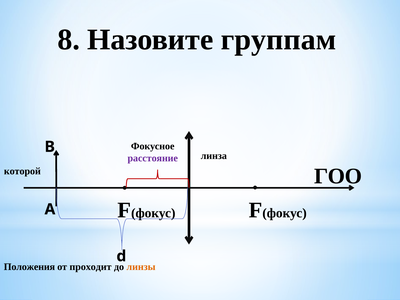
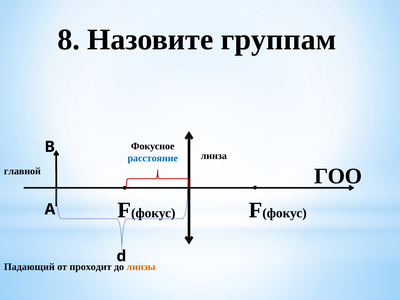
расстояние colour: purple -> blue
которой: которой -> главной
Положения: Положения -> Падающий
